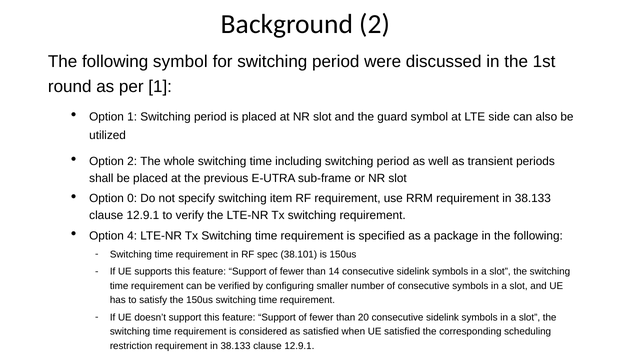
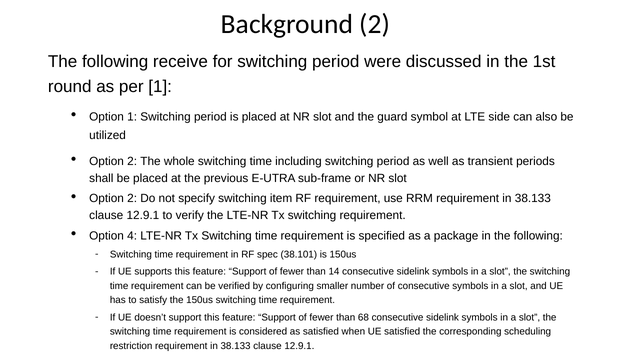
following symbol: symbol -> receive
0 at (132, 198): 0 -> 2
20: 20 -> 68
